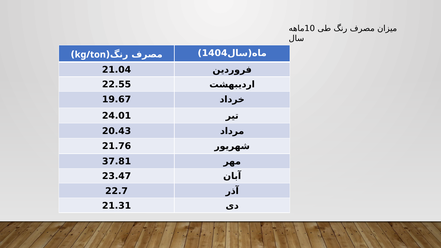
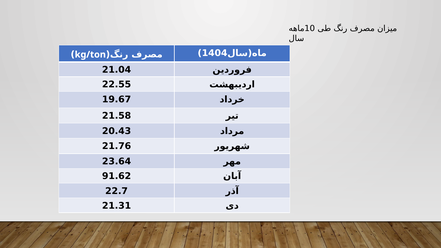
24.01: 24.01 -> 21.58
37.81: 37.81 -> 23.64
23.47: 23.47 -> 91.62
